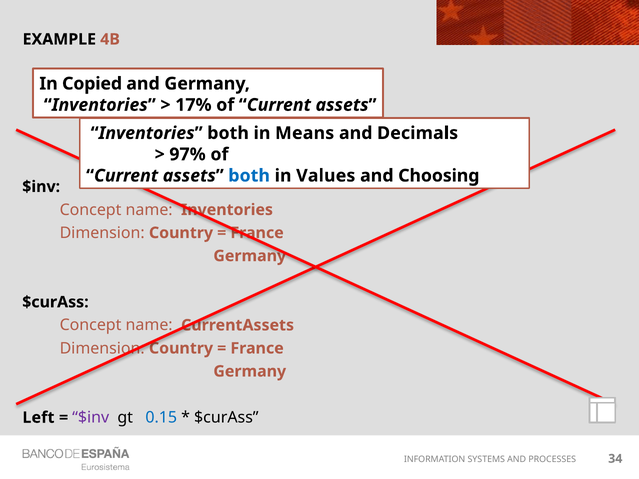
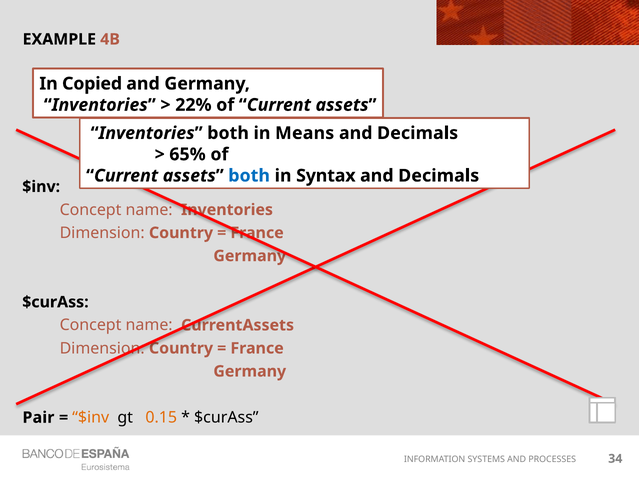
17%: 17% -> 22%
97%: 97% -> 65%
Values: Values -> Syntax
Choosing at (439, 176): Choosing -> Decimals
Left: Left -> Pair
$inv at (91, 418) colour: purple -> orange
0.15 colour: blue -> orange
